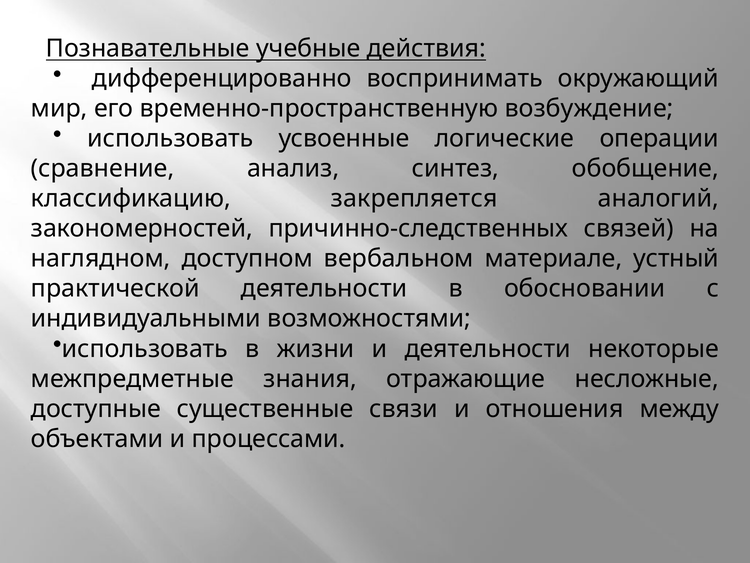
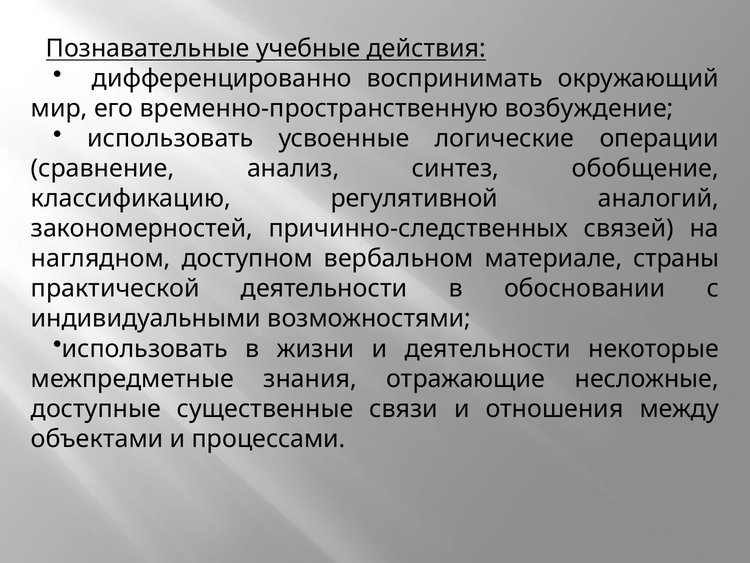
закрепляется: закрепляется -> регулятивной
устный: устный -> страны
